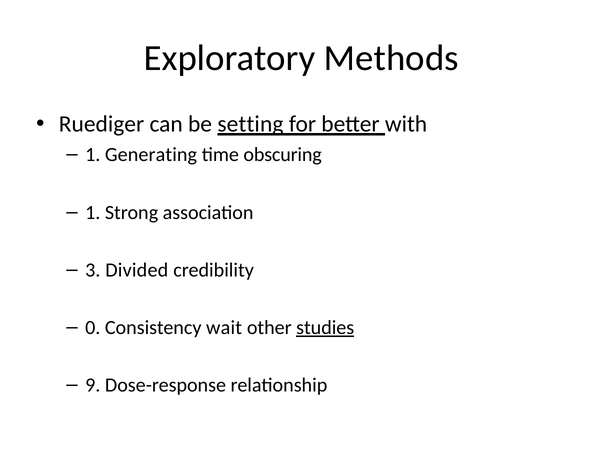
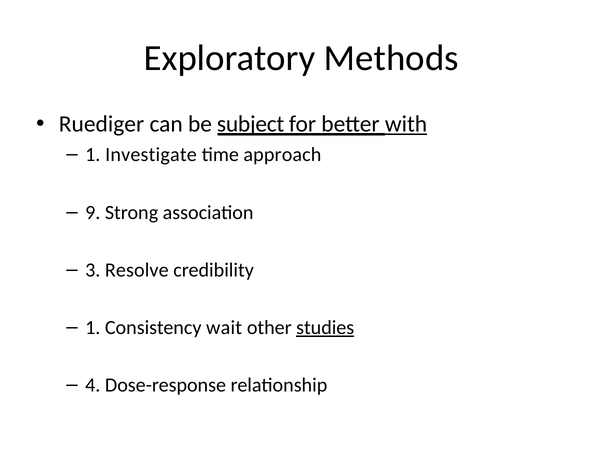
setting: setting -> subject
with underline: none -> present
Generating: Generating -> Investigate
obscuring: obscuring -> approach
1 at (93, 213): 1 -> 9
Divided: Divided -> Resolve
0 at (93, 328): 0 -> 1
9: 9 -> 4
